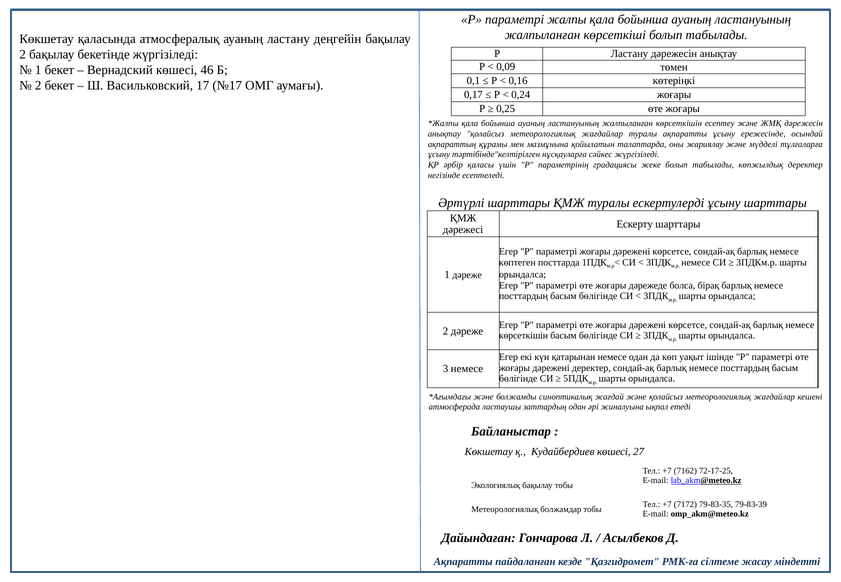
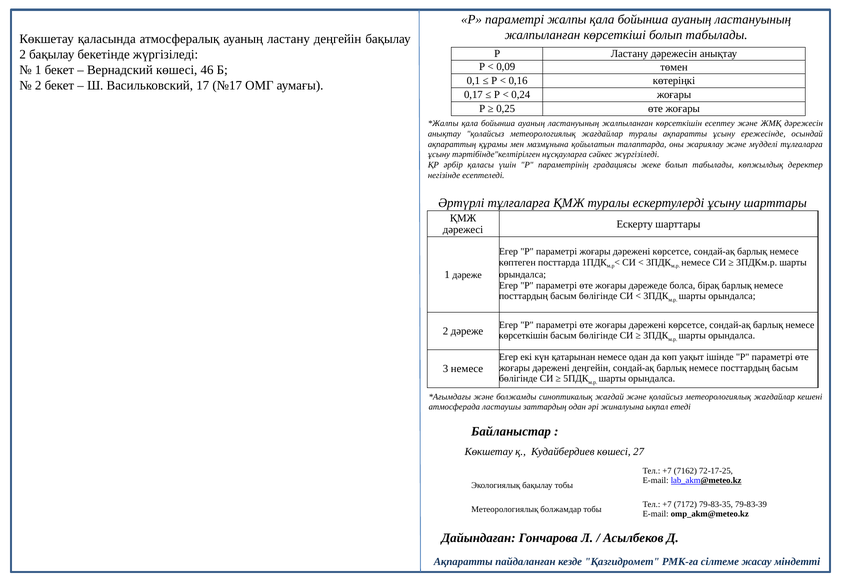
Әртүрлі шарттары: шарттары -> тұлғаларға
дәрежені деректер: деректер -> деңгейін
